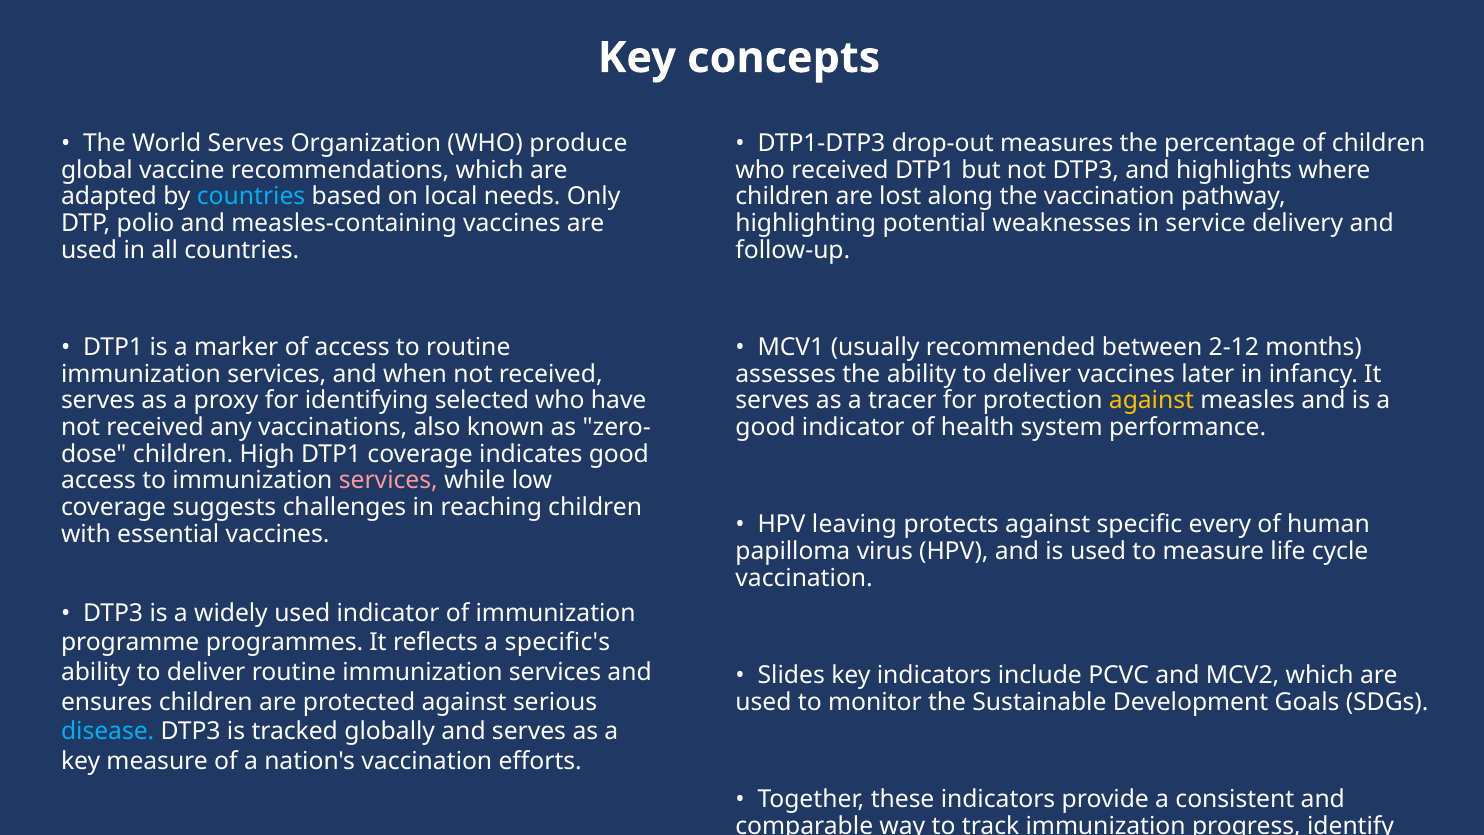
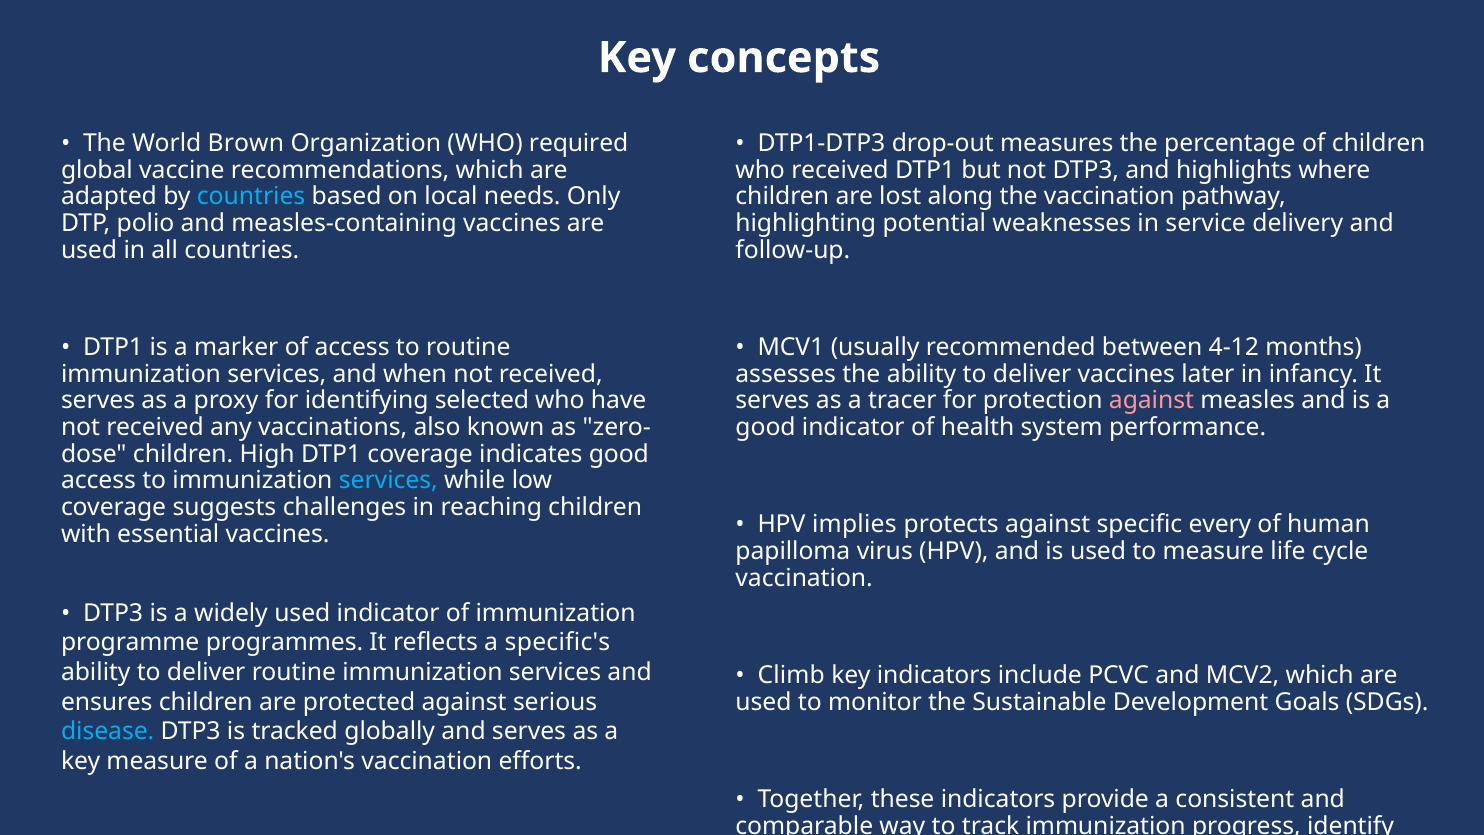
World Serves: Serves -> Brown
produce: produce -> required
2-12: 2-12 -> 4-12
against at (1151, 401) colour: yellow -> pink
services at (388, 481) colour: pink -> light blue
leaving: leaving -> implies
Slides: Slides -> Climb
